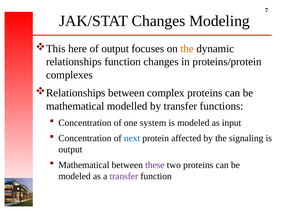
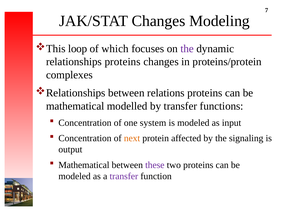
here: here -> loop
of output: output -> which
the at (187, 49) colour: orange -> purple
relationships function: function -> proteins
complex: complex -> relations
next colour: blue -> orange
